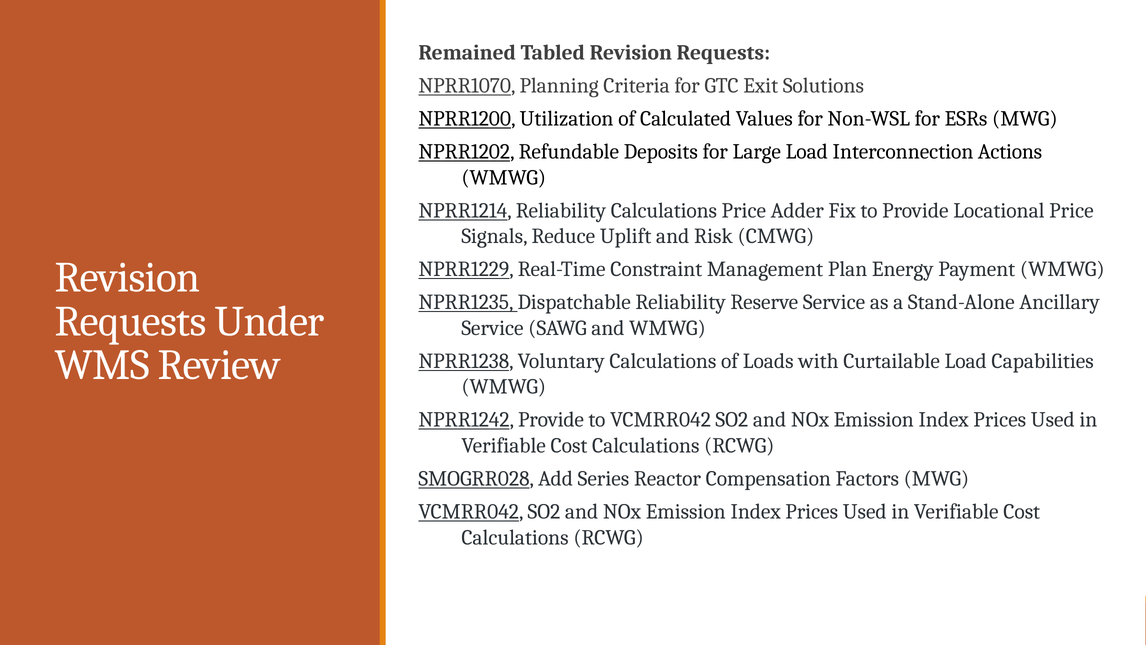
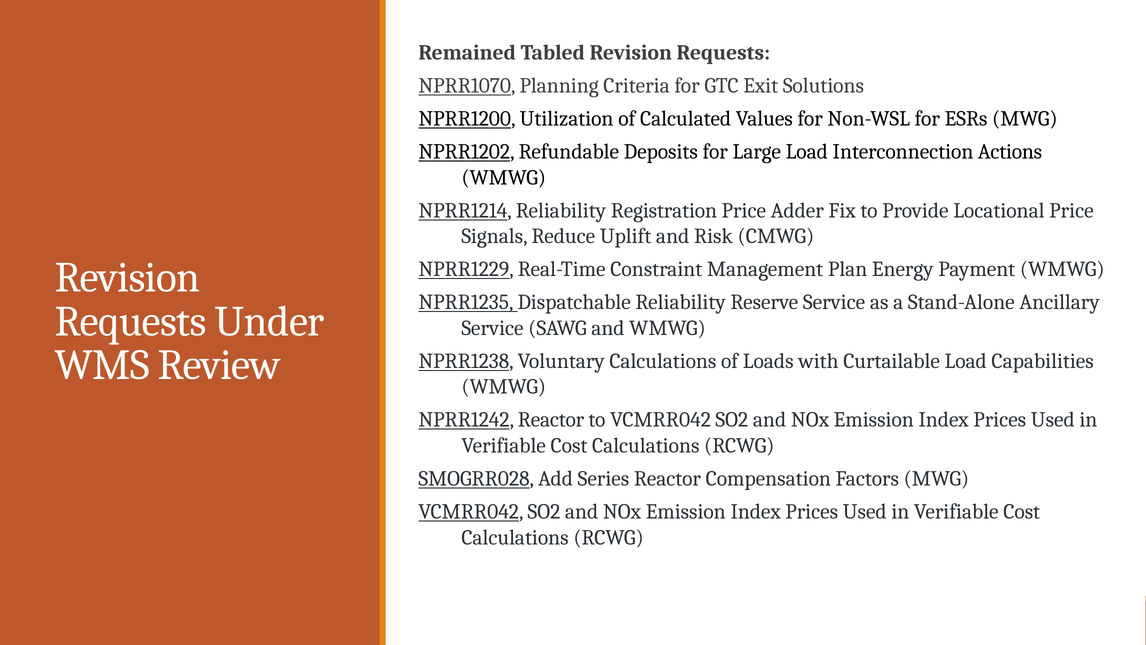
Reliability Calculations: Calculations -> Registration
NPRR1242 Provide: Provide -> Reactor
